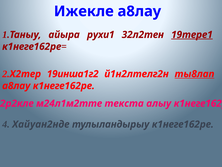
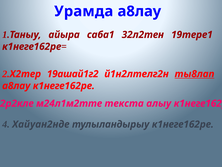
Ижекле: Ижекле -> Урамда
рухи1: рухи1 -> саба1
19тере1 underline: present -> none
19инша1г2: 19инша1г2 -> 19ашай1г2
